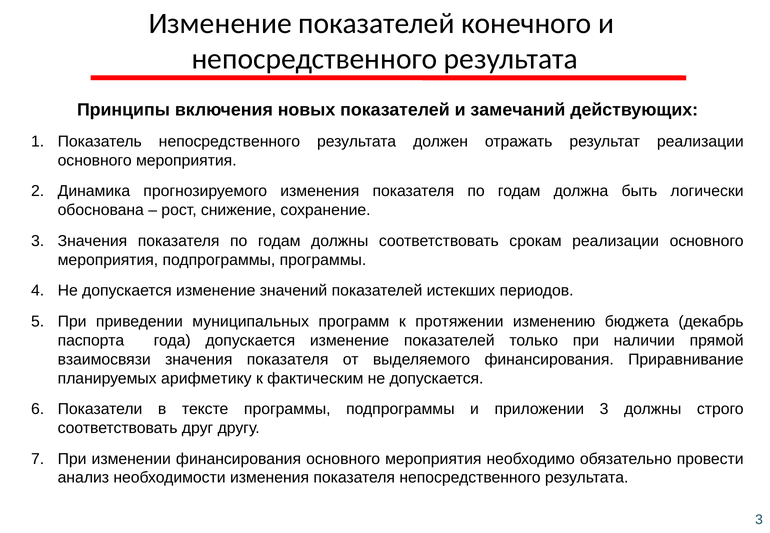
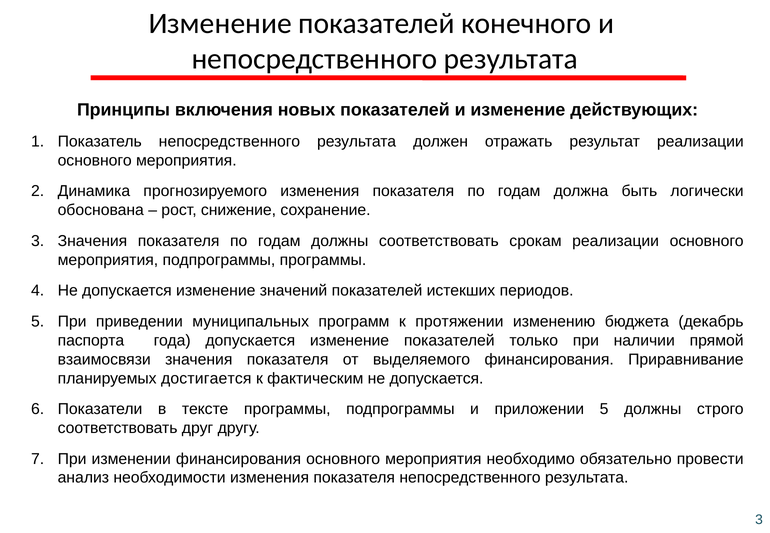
и замечаний: замечаний -> изменение
арифметику: арифметику -> достигается
приложении 3: 3 -> 5
